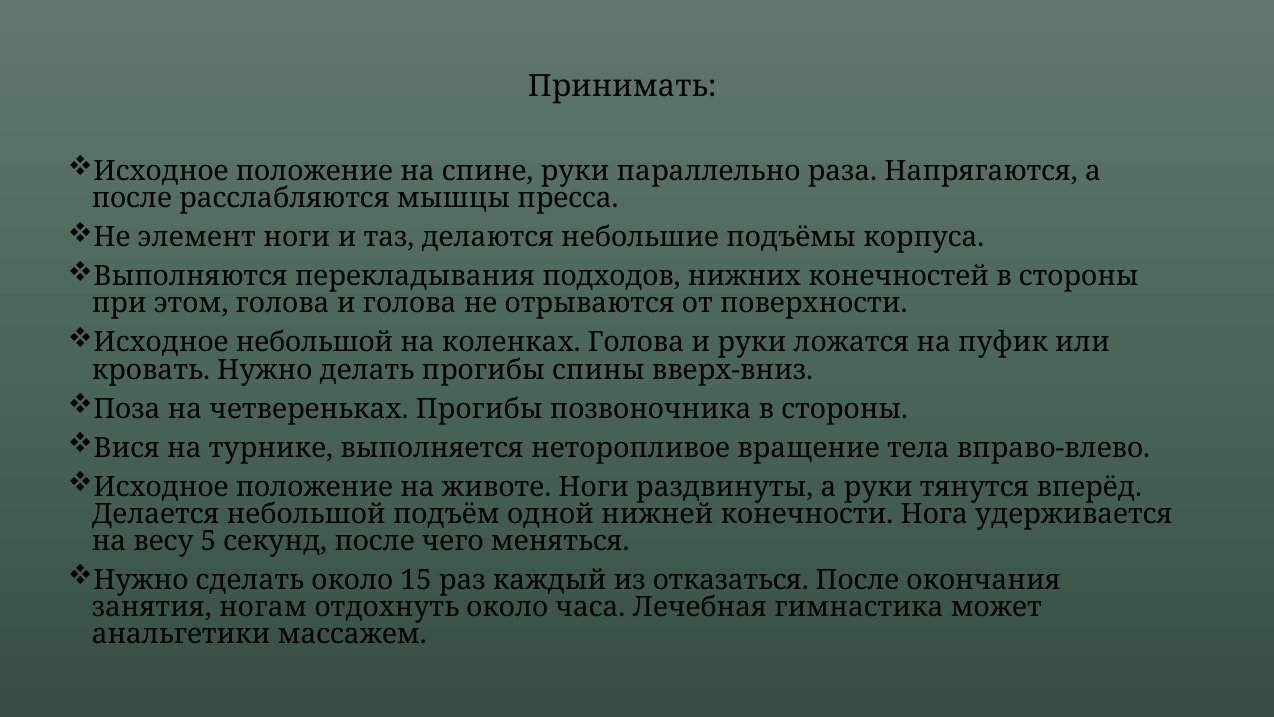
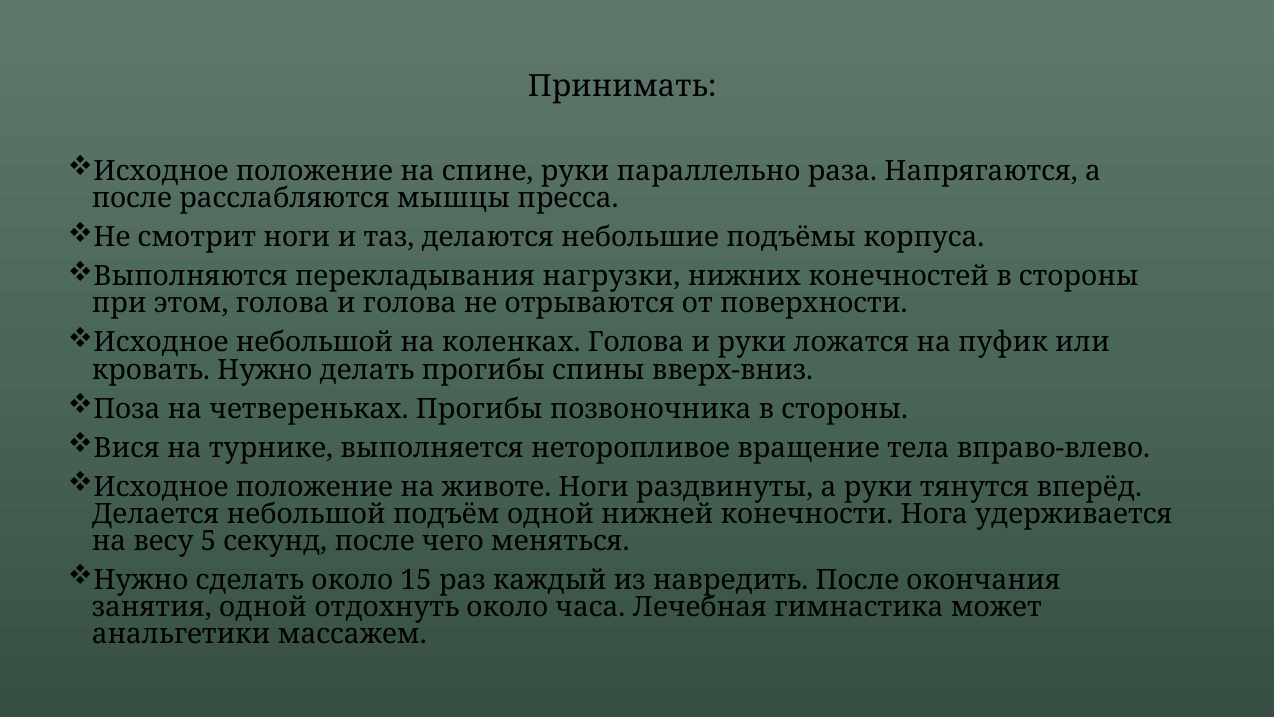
элемент: элемент -> смотрит
подходов: подходов -> нагрузки
отказаться: отказаться -> навредить
занятия ногам: ногам -> одной
